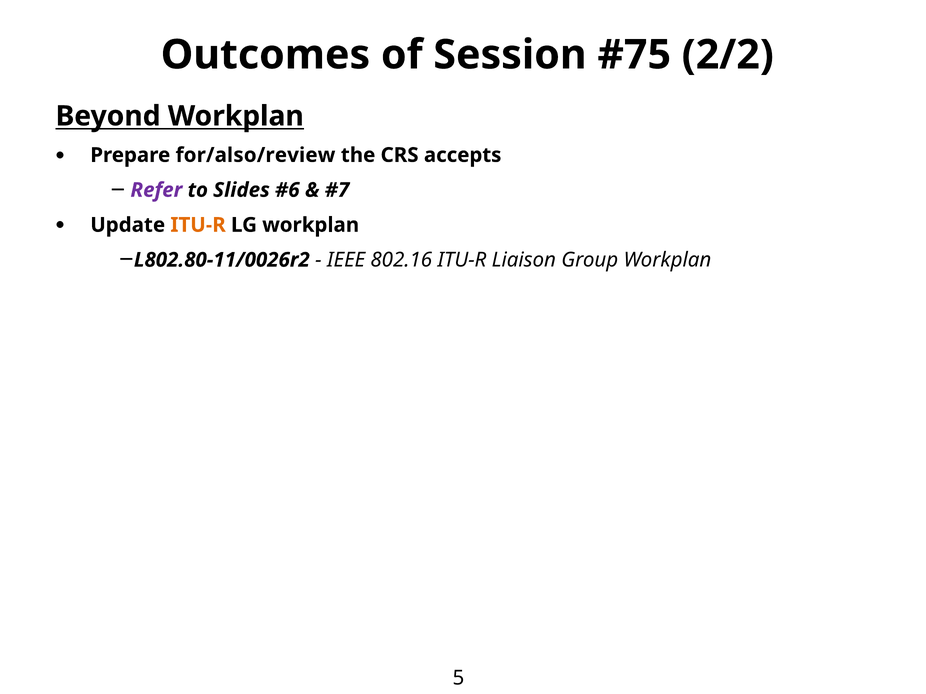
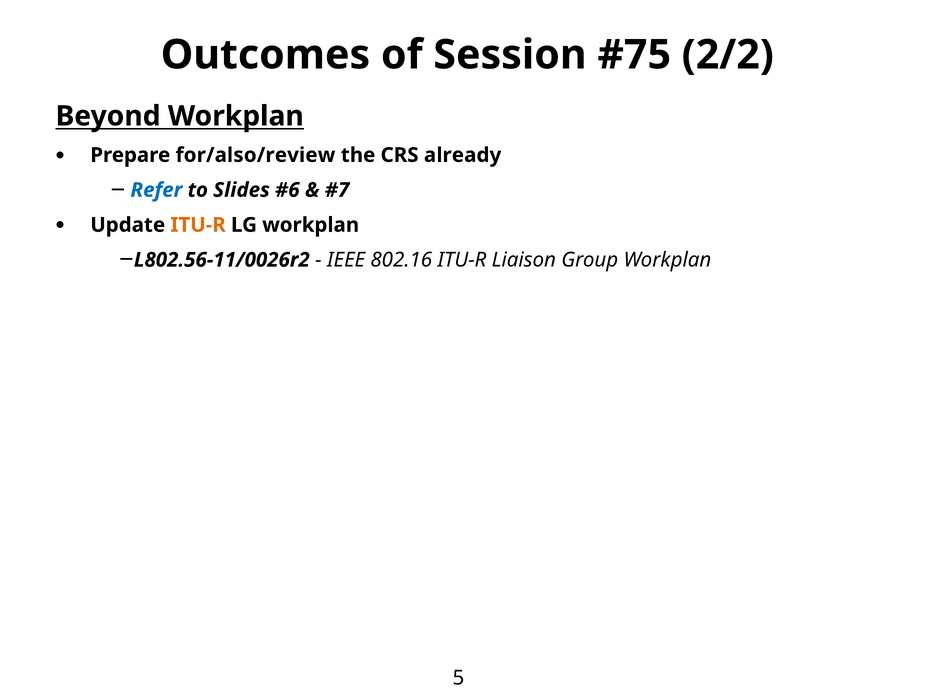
accepts: accepts -> already
Refer colour: purple -> blue
L802.80-11/0026r2: L802.80-11/0026r2 -> L802.56-11/0026r2
